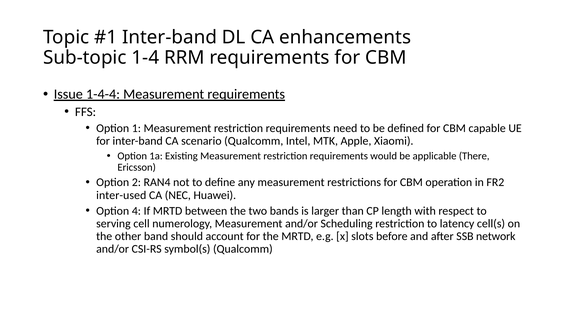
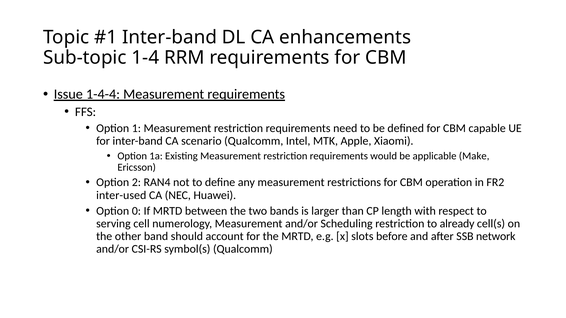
There: There -> Make
4: 4 -> 0
latency: latency -> already
